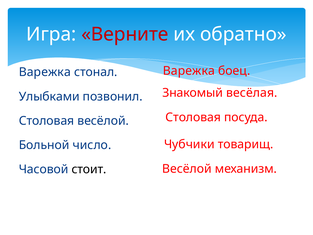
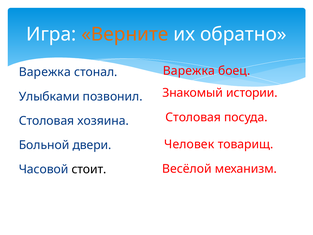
Верните colour: red -> orange
весёлая: весёлая -> истории
Столовая весёлой: весёлой -> хозяина
Чубчики: Чубчики -> Человек
число: число -> двери
